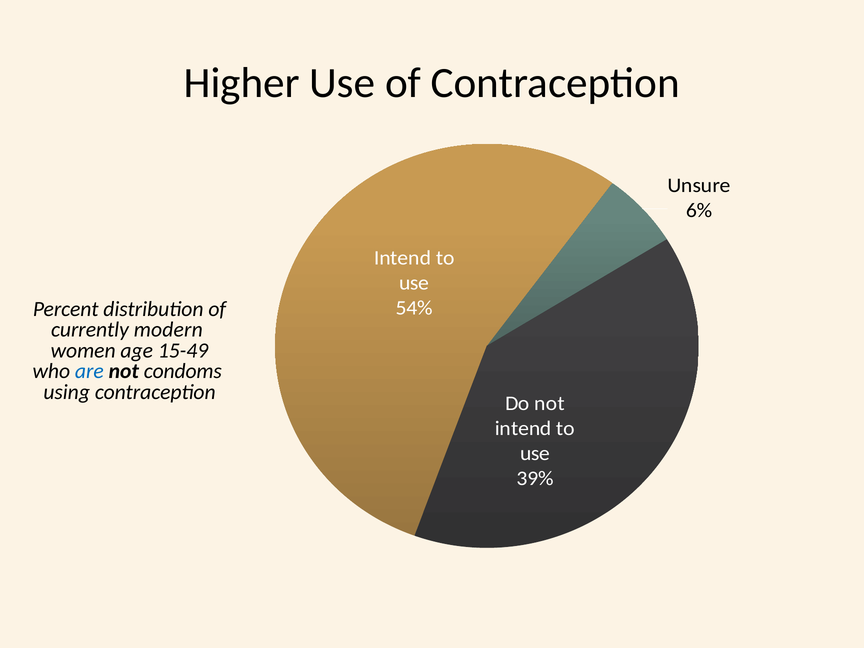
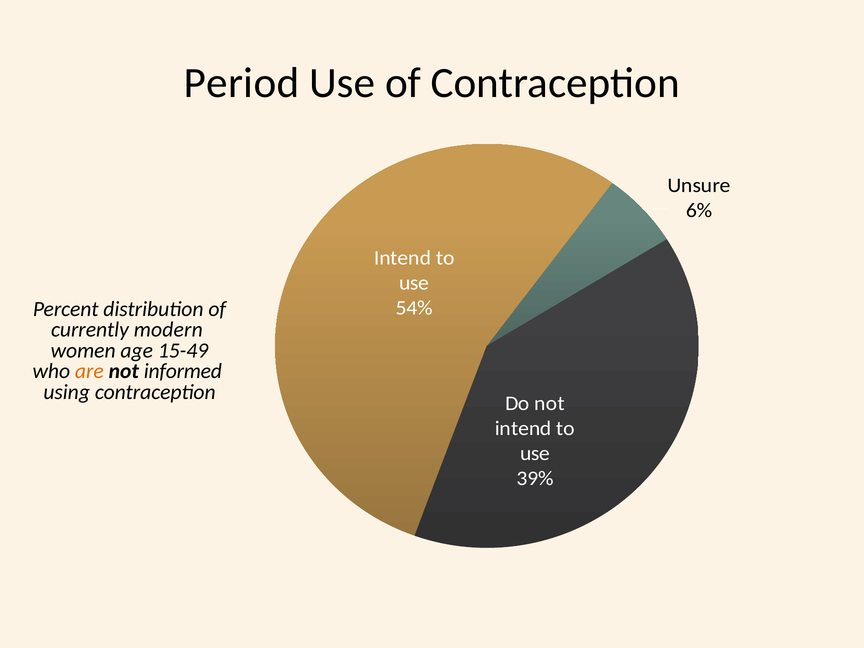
Higher: Higher -> Period
are colour: blue -> orange
condoms: condoms -> informed
